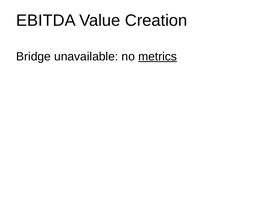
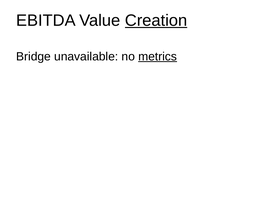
Creation underline: none -> present
